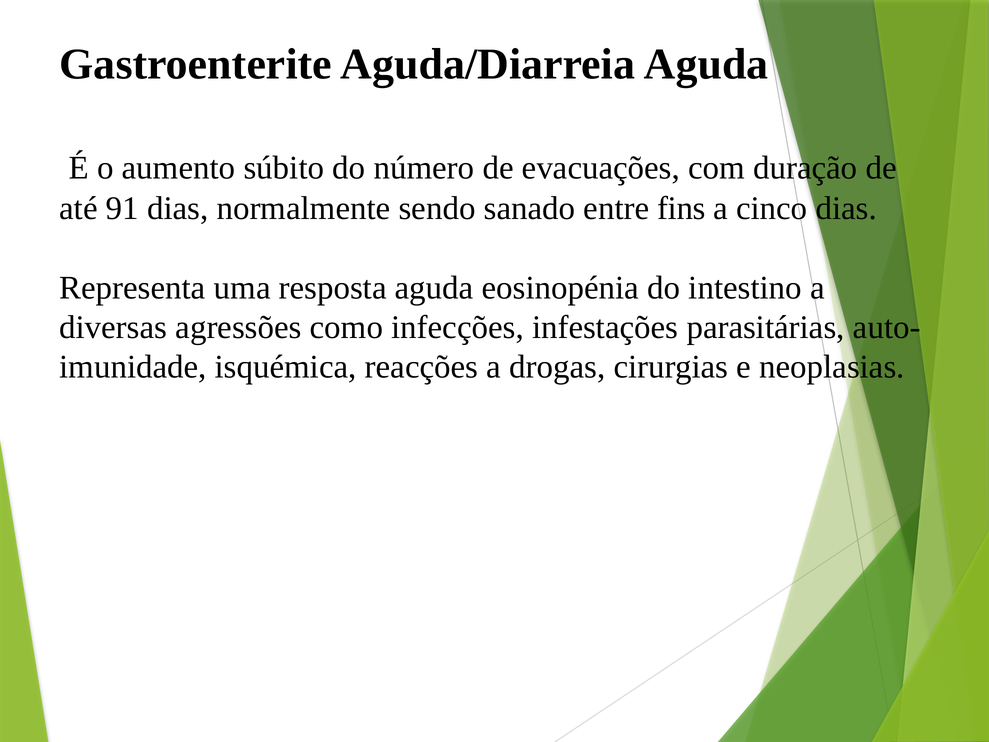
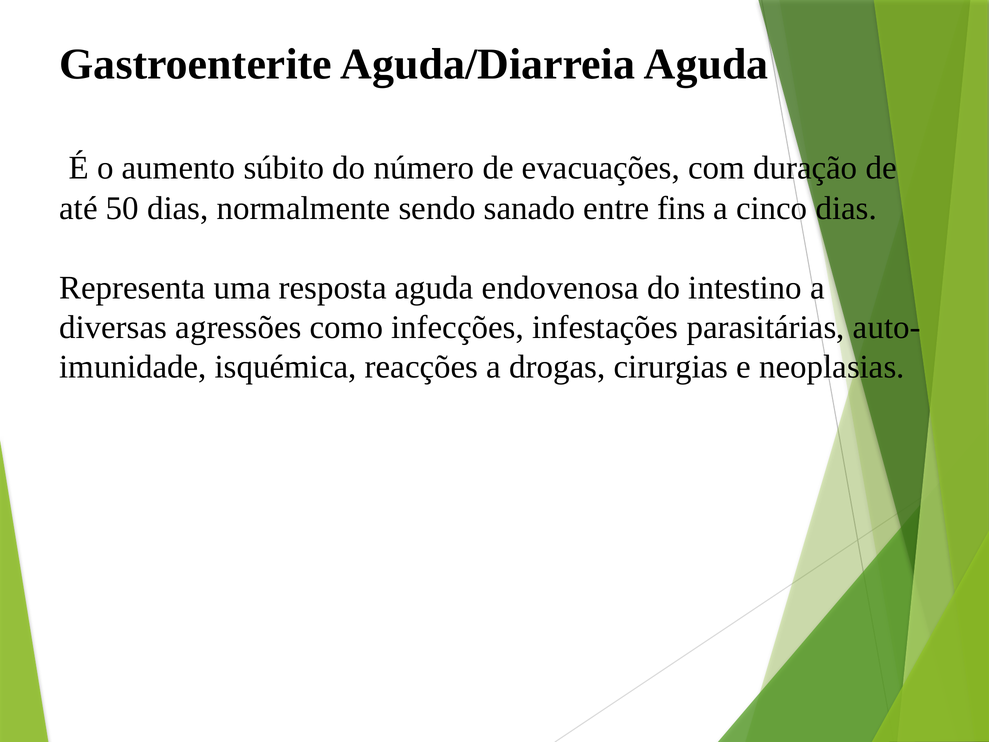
91: 91 -> 50
eosinopénia: eosinopénia -> endovenosa
